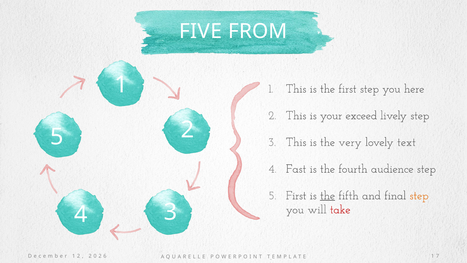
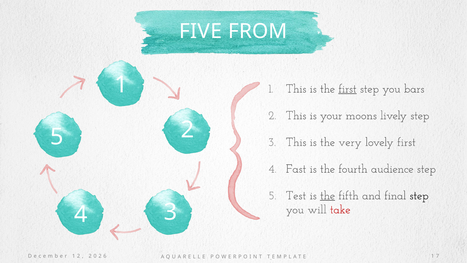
first at (348, 89) underline: none -> present
here: here -> bars
exceed: exceed -> moons
lovely text: text -> first
First at (296, 195): First -> Test
step at (419, 195) colour: orange -> black
